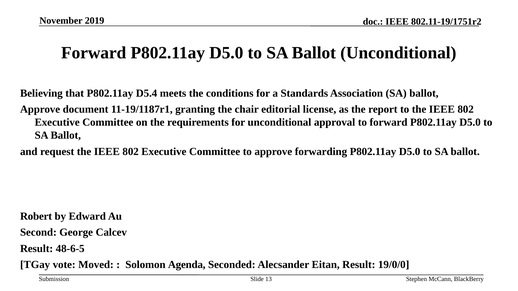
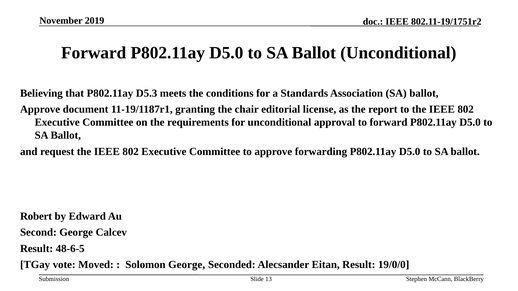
D5.4: D5.4 -> D5.3
Solomon Agenda: Agenda -> George
